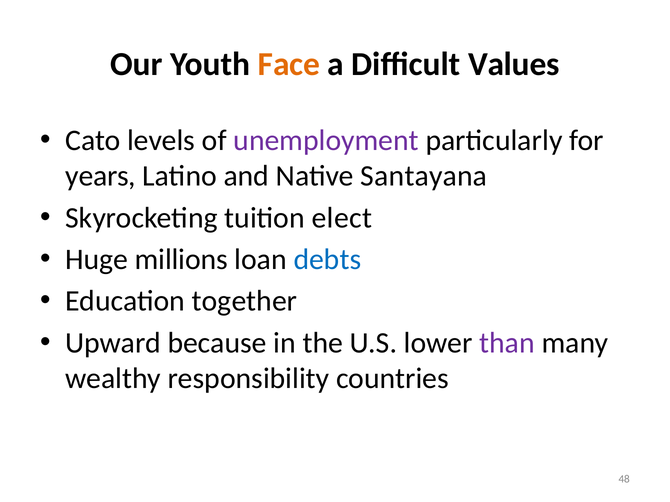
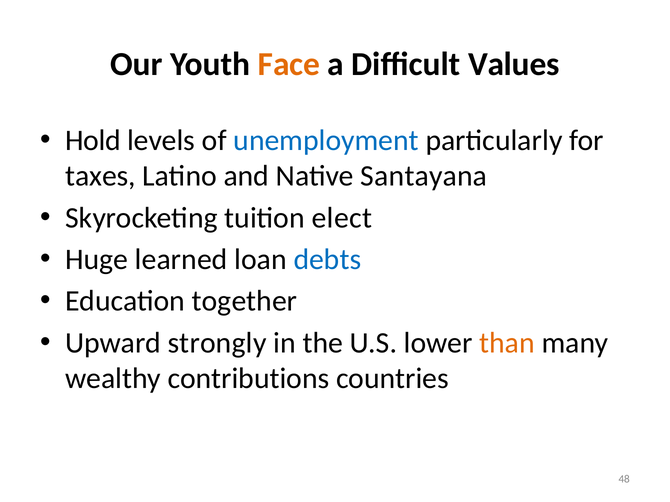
Cato: Cato -> Hold
unemployment colour: purple -> blue
years: years -> taxes
millions: millions -> learned
because: because -> strongly
than colour: purple -> orange
responsibility: responsibility -> contributions
